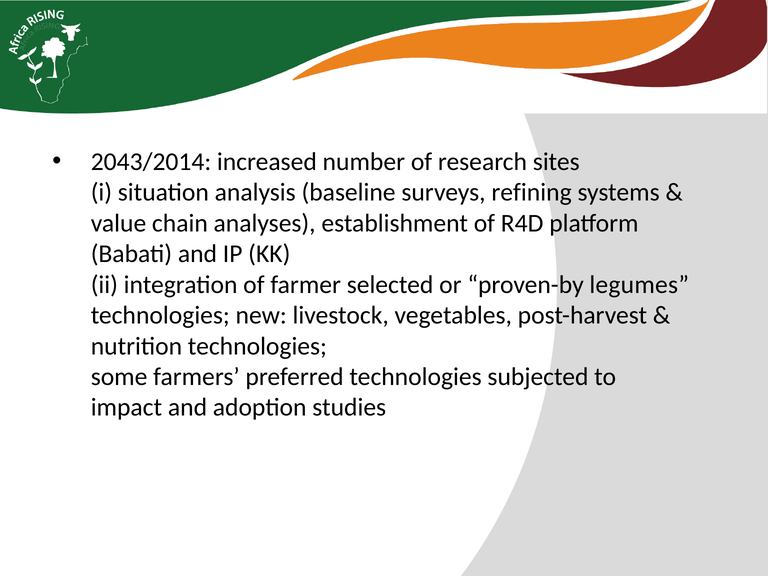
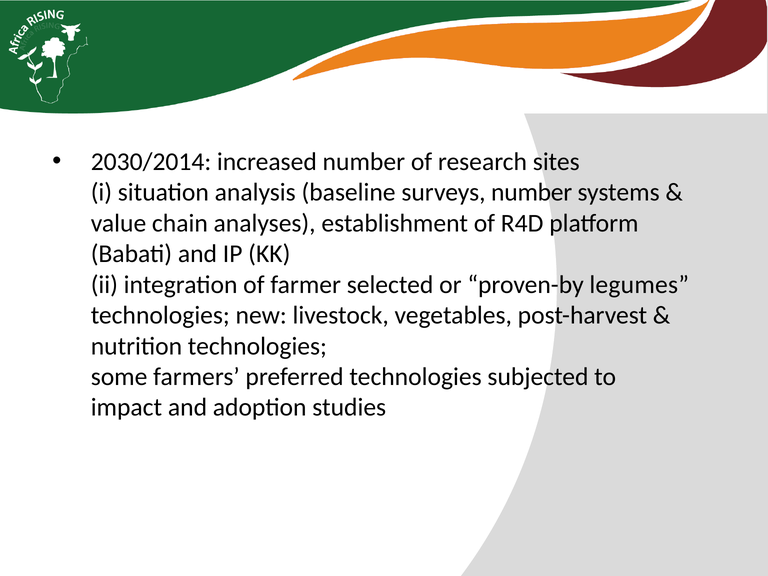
2043/2014: 2043/2014 -> 2030/2014
surveys refining: refining -> number
